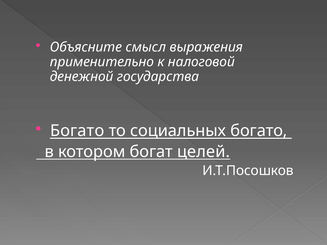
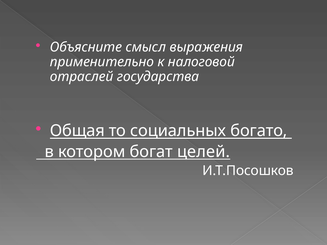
денежной: денежной -> отраслей
Богато at (77, 131): Богато -> Общая
